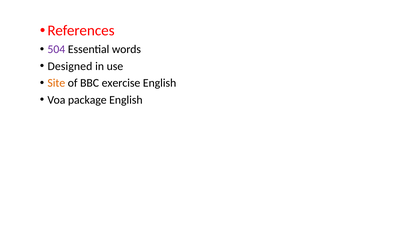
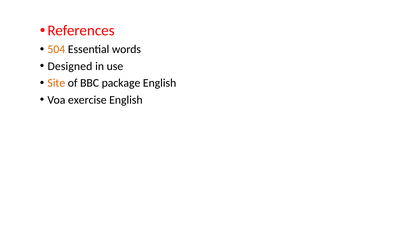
504 colour: purple -> orange
exercise: exercise -> package
package: package -> exercise
